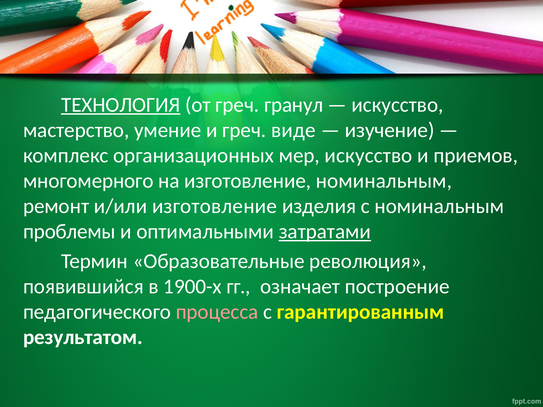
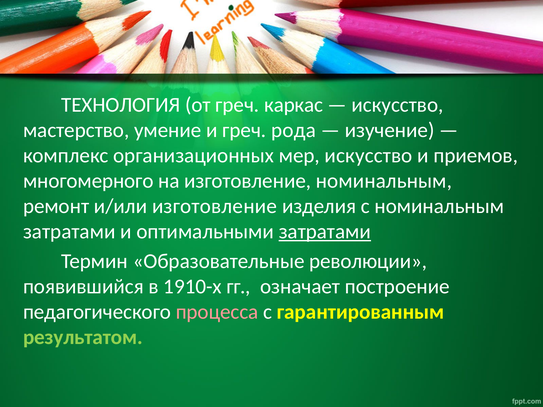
ТЕХНОЛОГИЯ underline: present -> none
гранул: гранул -> каркас
виде: виде -> рода
проблемы at (69, 232): проблемы -> затратами
революция: революция -> революции
1900-х: 1900-х -> 1910-х
результатом colour: white -> light green
